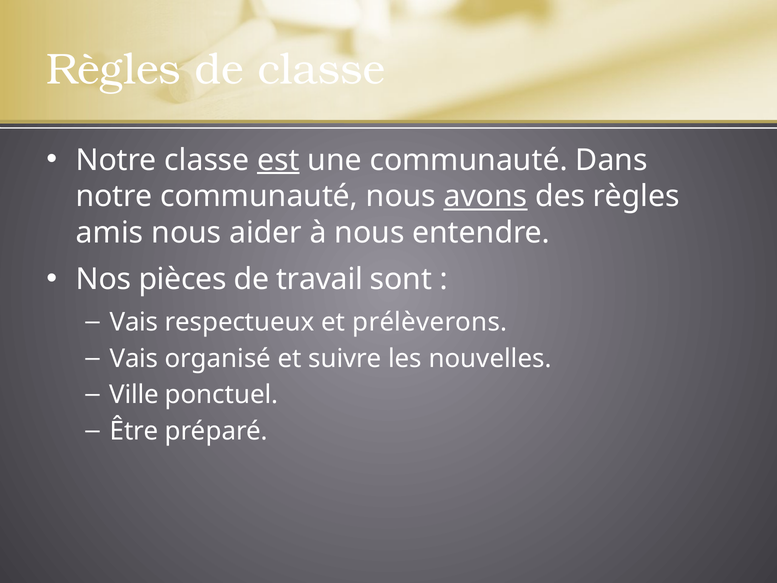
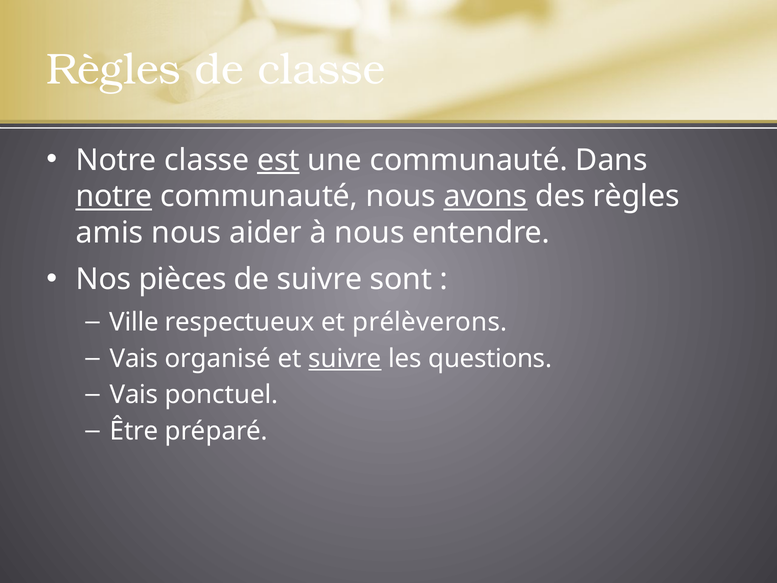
notre at (114, 196) underline: none -> present
de travail: travail -> suivre
Vais at (134, 322): Vais -> Ville
suivre at (345, 358) underline: none -> present
nouvelles: nouvelles -> questions
Ville at (134, 395): Ville -> Vais
